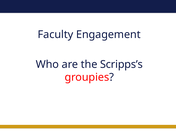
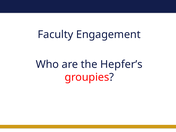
Scripps’s: Scripps’s -> Hepfer’s
